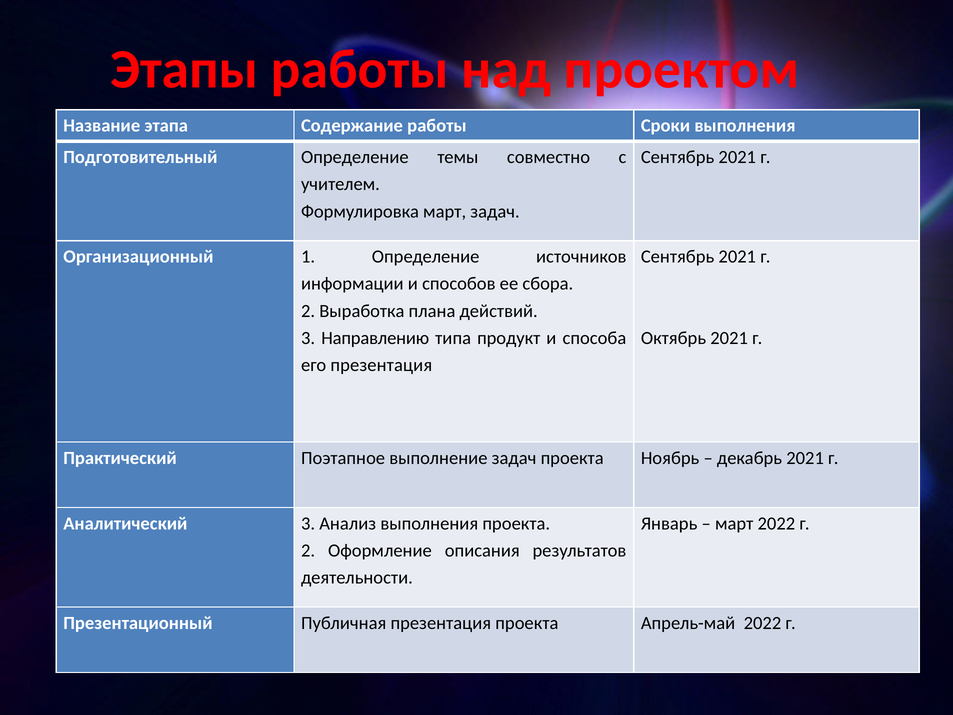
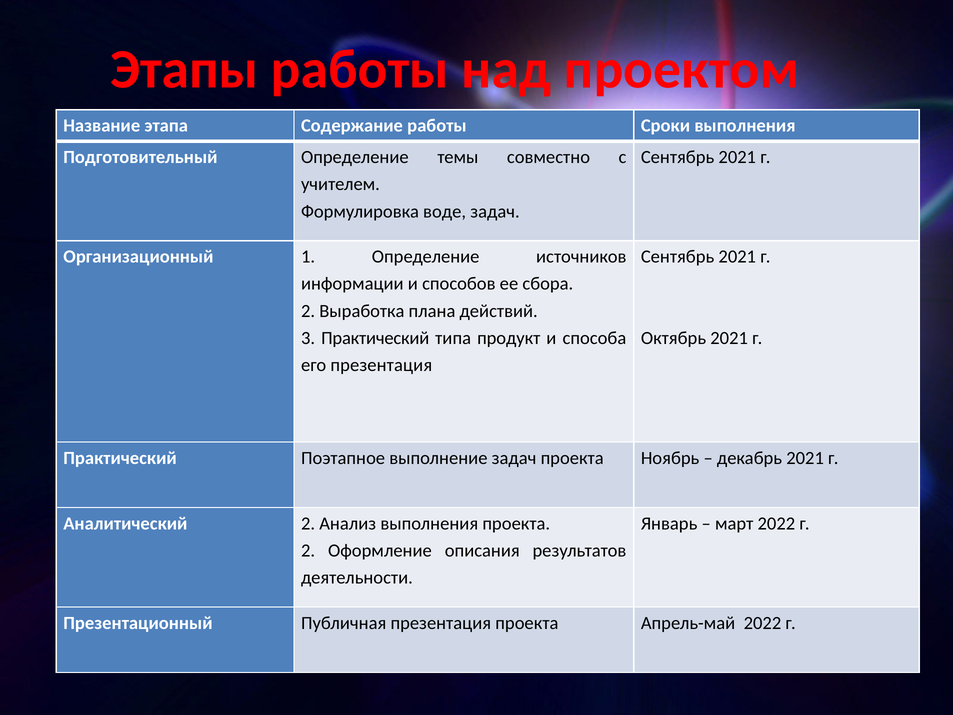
Формулировка март: март -> воде
3 Направлению: Направлению -> Практический
Аналитический 3: 3 -> 2
